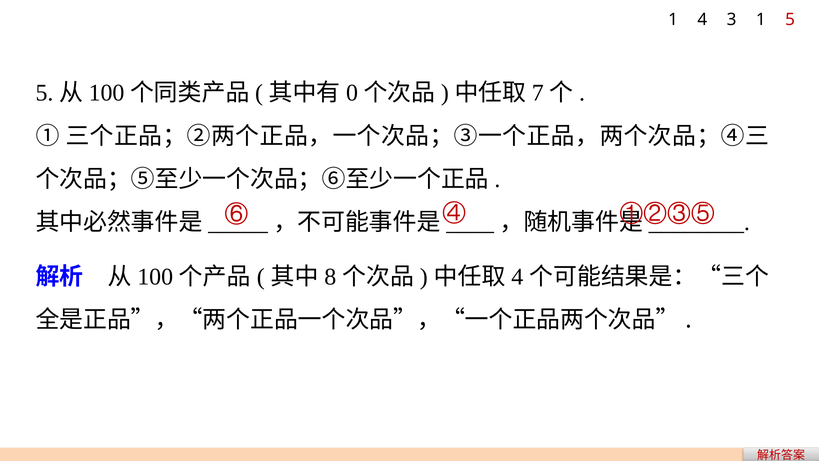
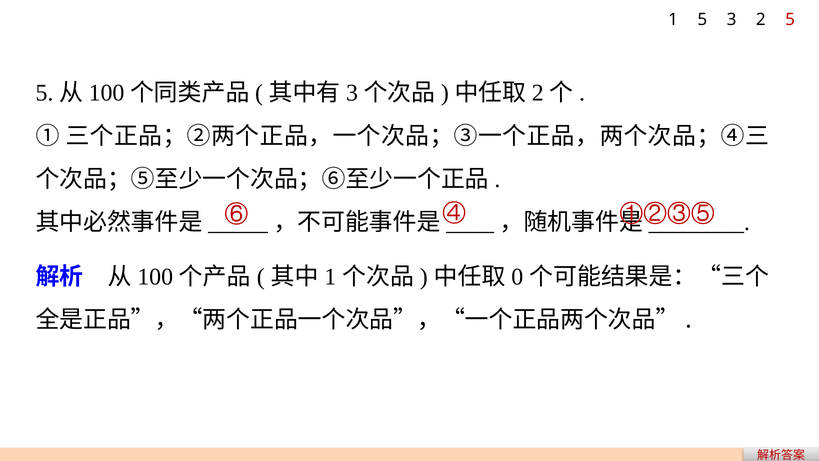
1 4: 4 -> 5
3 1: 1 -> 2
0 at (352, 93): 0 -> 3
7 at (538, 93): 7 -> 2
8 at (330, 277): 8 -> 1
4 at (517, 277): 4 -> 0
